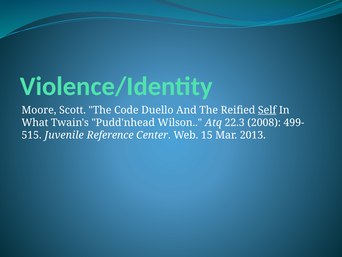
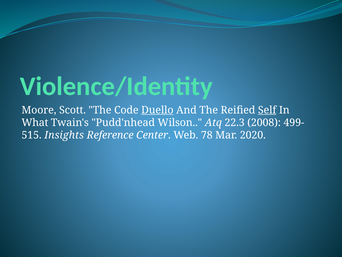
Duello underline: none -> present
Juvenile: Juvenile -> Insights
15: 15 -> 78
2013: 2013 -> 2020
